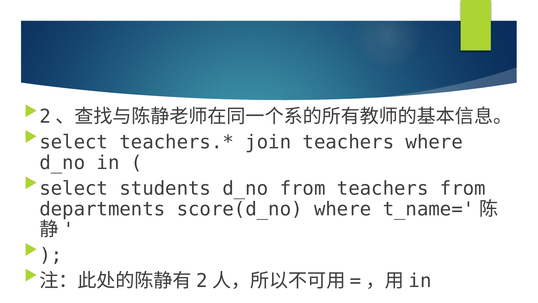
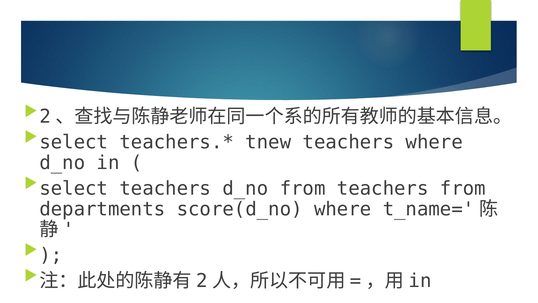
join: join -> tnew
select students: students -> teachers
